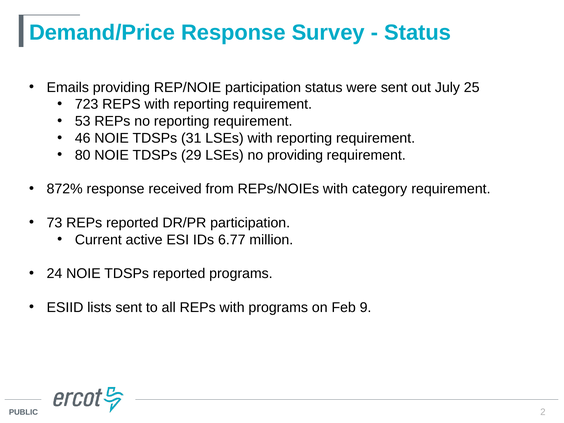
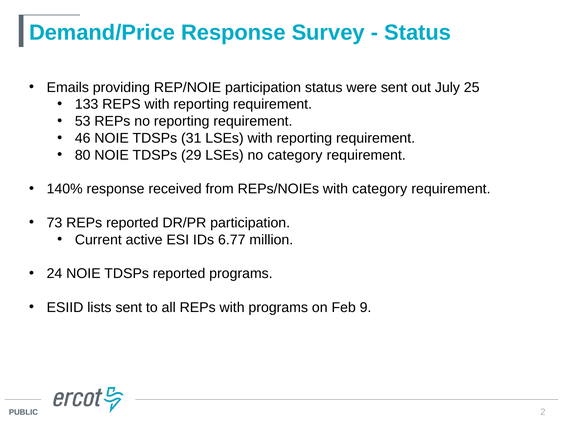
723: 723 -> 133
no providing: providing -> category
872%: 872% -> 140%
